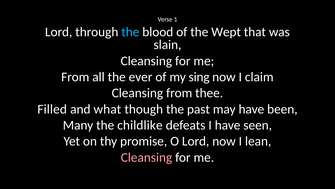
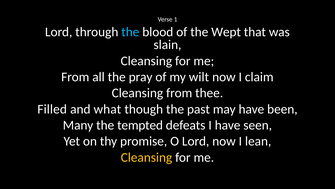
ever: ever -> pray
sing: sing -> wilt
childlike: childlike -> tempted
Cleansing at (146, 157) colour: pink -> yellow
